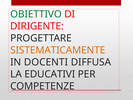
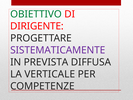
SISTEMATICAMENTE colour: orange -> purple
DOCENTI: DOCENTI -> PREVISTA
EDUCATIVI: EDUCATIVI -> VERTICALE
